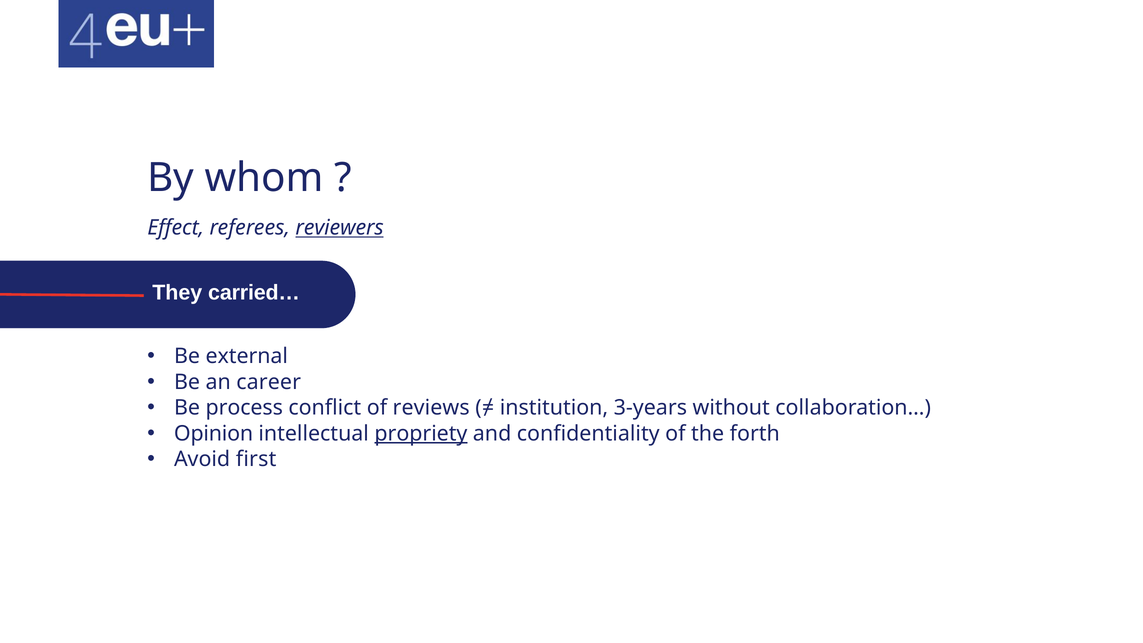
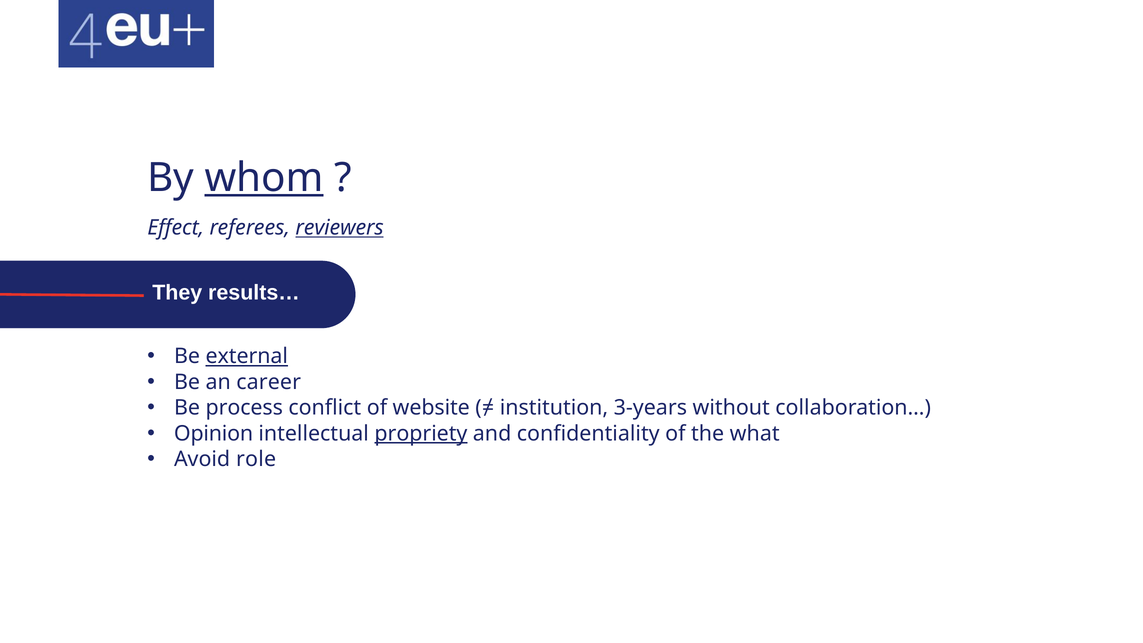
whom underline: none -> present
carried…: carried… -> results…
external underline: none -> present
reviews: reviews -> website
forth: forth -> what
first: first -> role
